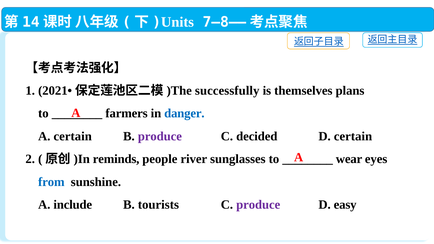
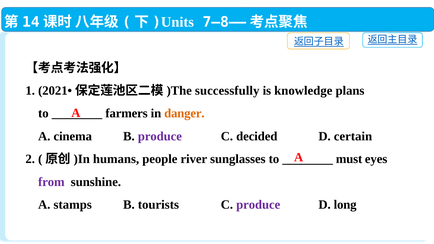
themselves: themselves -> knowledge
danger colour: blue -> orange
A certain: certain -> cinema
reminds: reminds -> humans
wear: wear -> must
from colour: blue -> purple
include: include -> stamps
easy: easy -> long
